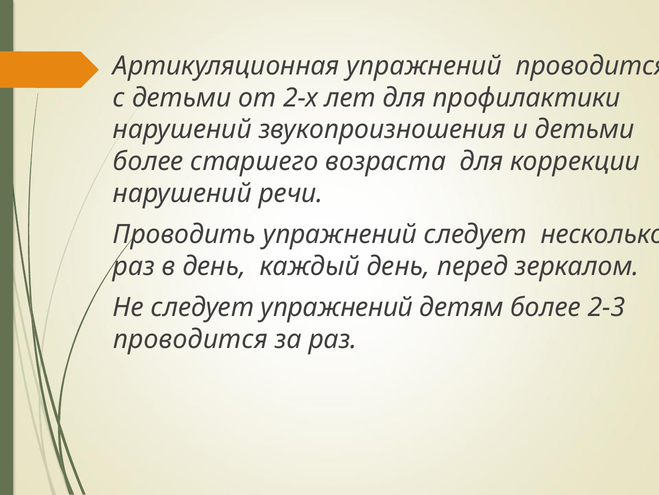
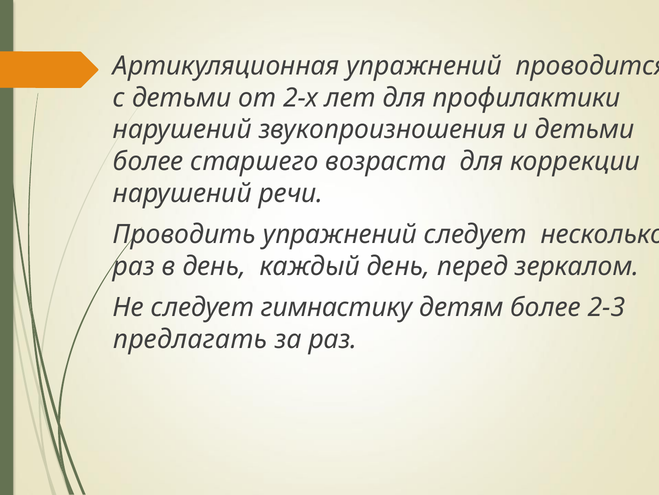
следует упражнений: упражнений -> гимнастику
проводится at (190, 339): проводится -> предлагать
